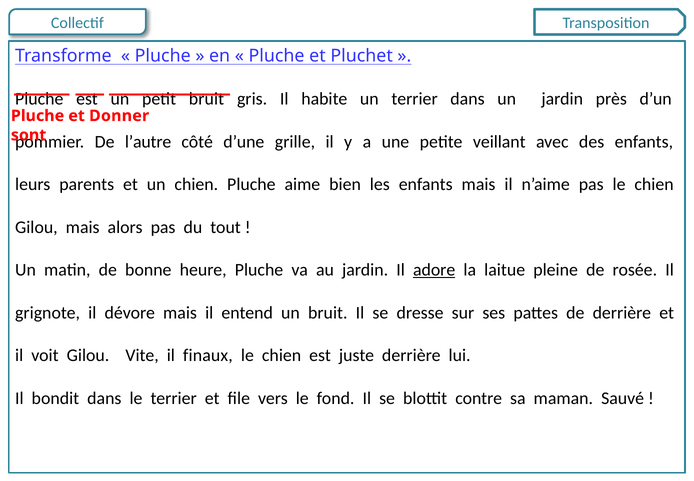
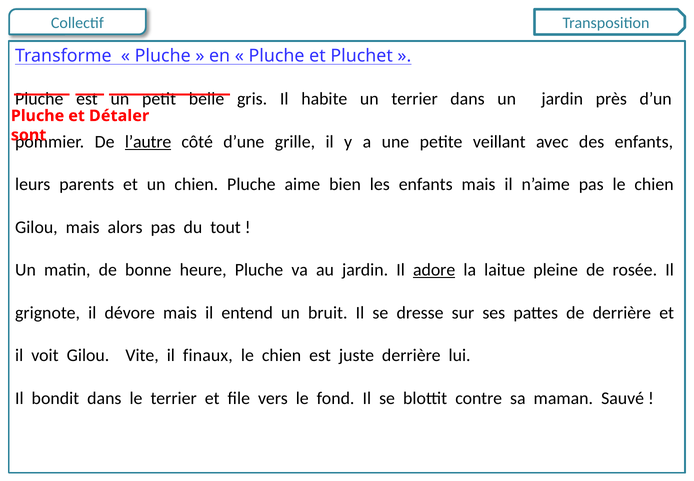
petit bruit: bruit -> belle
Donner: Donner -> Détaler
l’autre underline: none -> present
